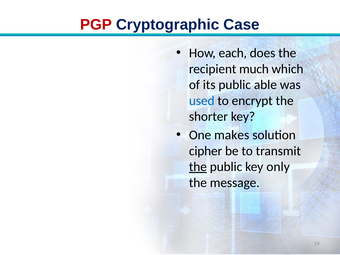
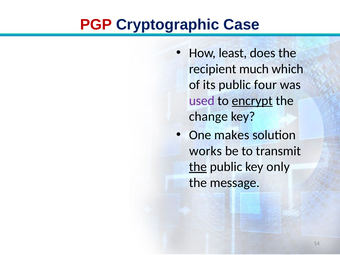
each: each -> least
able: able -> four
used colour: blue -> purple
encrypt underline: none -> present
shorter: shorter -> change
cipher: cipher -> works
